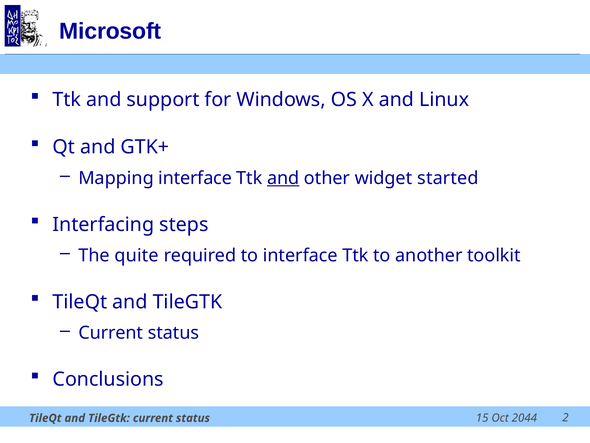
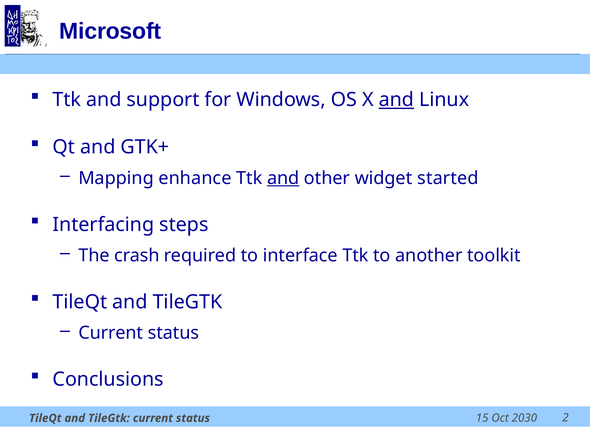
and at (396, 100) underline: none -> present
Mapping interface: interface -> enhance
quite: quite -> crash
2044: 2044 -> 2030
